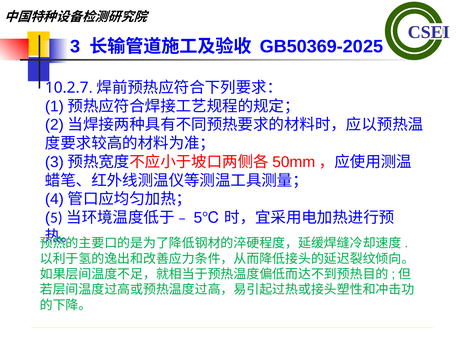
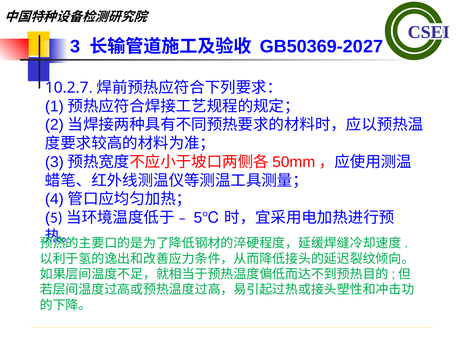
GB50369-2025: GB50369-2025 -> GB50369-2027
